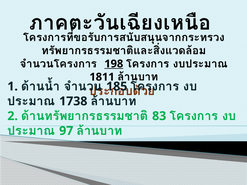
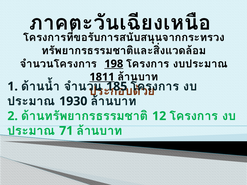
1811 underline: none -> present
1738: 1738 -> 1930
83: 83 -> 12
97: 97 -> 71
